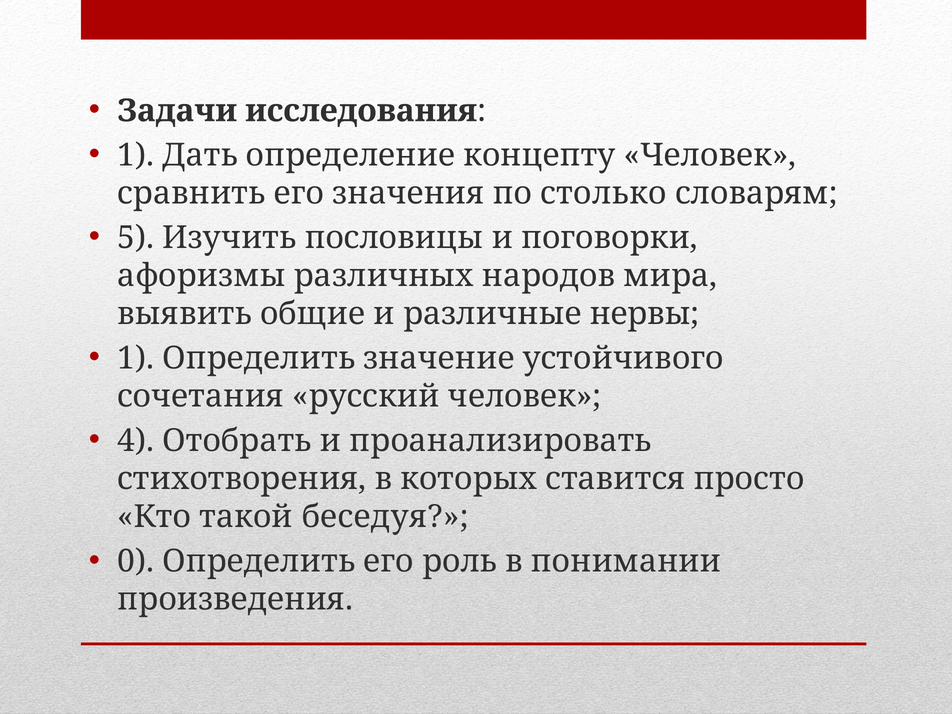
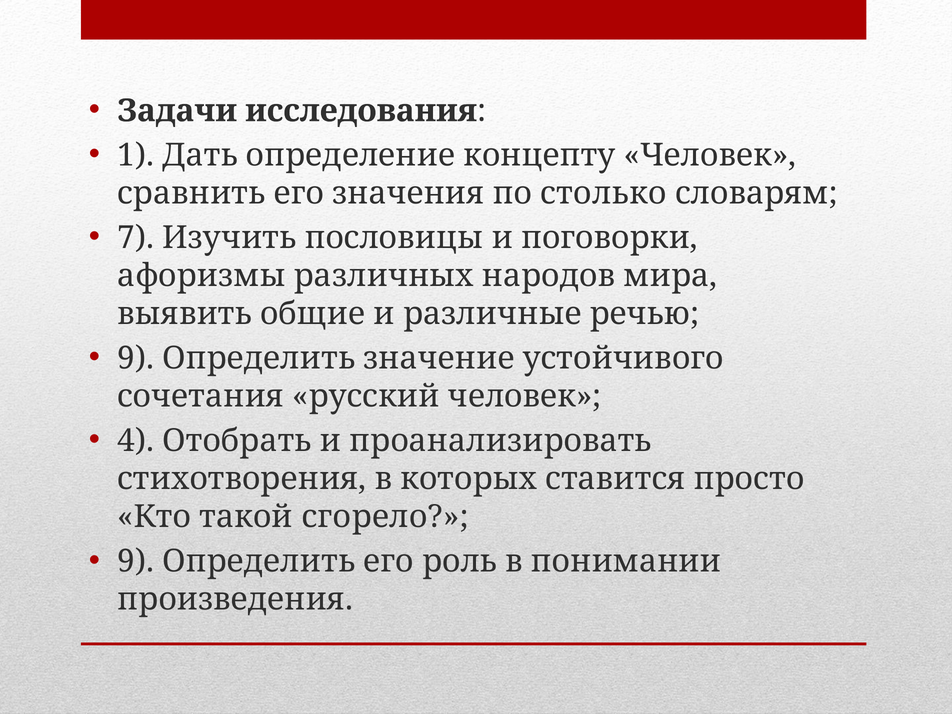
5: 5 -> 7
нервы: нервы -> речью
1 at (136, 358): 1 -> 9
беседуя: беседуя -> сгорело
0 at (136, 561): 0 -> 9
